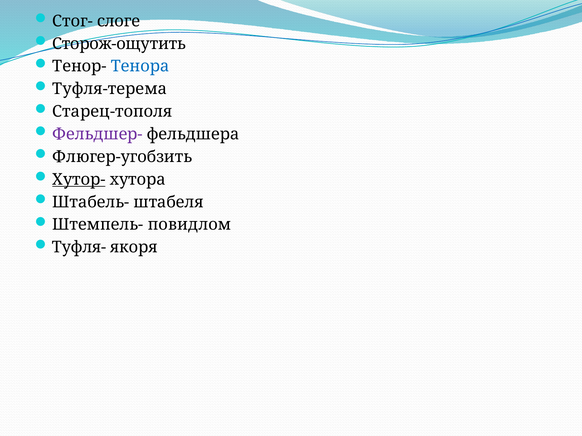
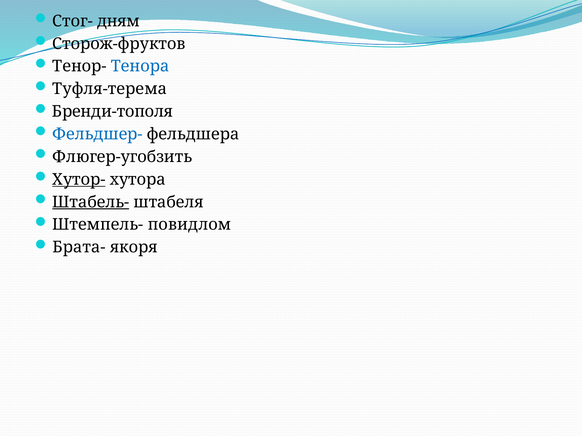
слоге: слоге -> дням
Сторож-ощутить: Сторож-ощутить -> Сторож-фруктов
Старец-тополя: Старец-тополя -> Бренди-тополя
Фельдшер- colour: purple -> blue
Штабель- underline: none -> present
Туфля-: Туфля- -> Брата-
